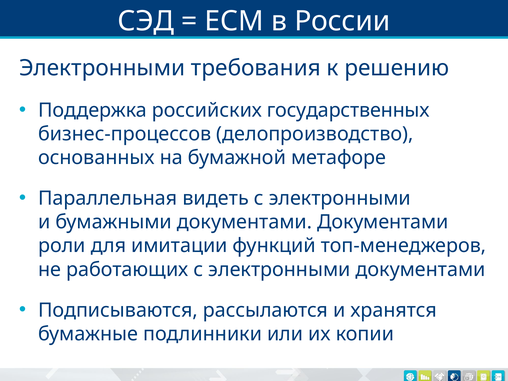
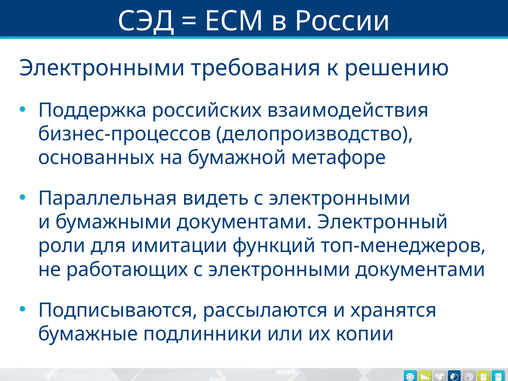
государственных: государственных -> взаимодействия
документами Документами: Документами -> Электронный
